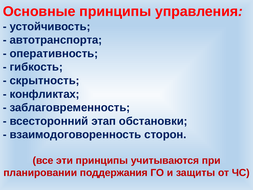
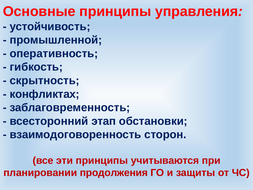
автотранспорта: автотранспорта -> промышленной
поддержания: поддержания -> продолжения
